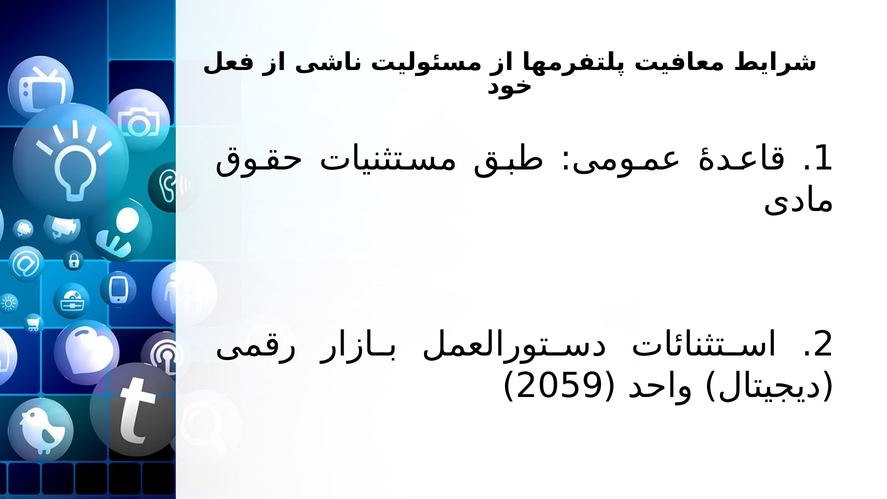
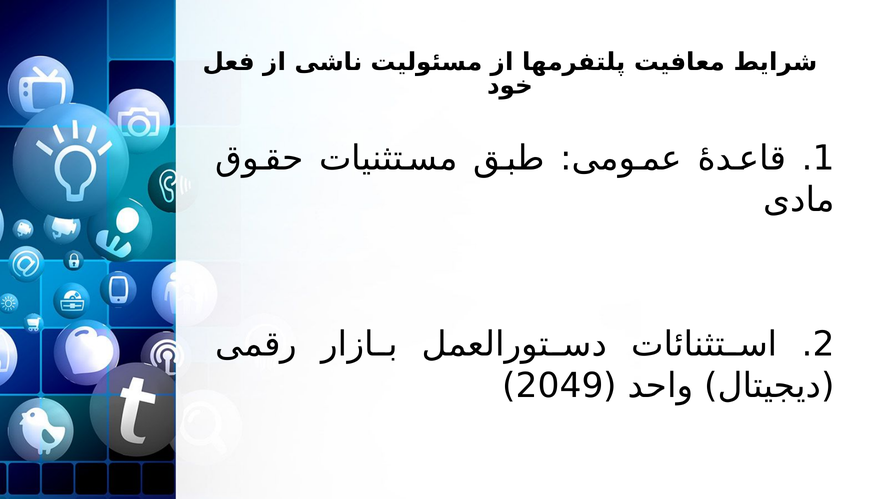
2059: 2059 -> 2049
